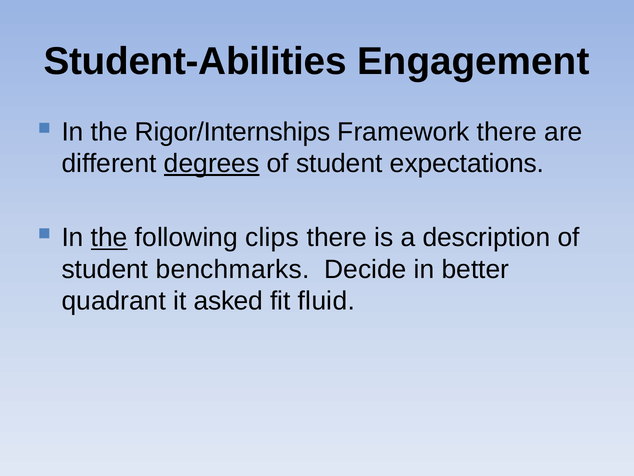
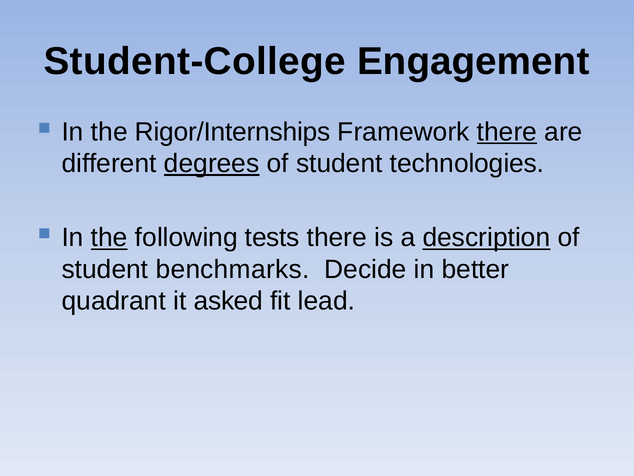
Student-Abilities: Student-Abilities -> Student-College
there at (507, 132) underline: none -> present
expectations: expectations -> technologies
clips: clips -> tests
description underline: none -> present
fluid: fluid -> lead
